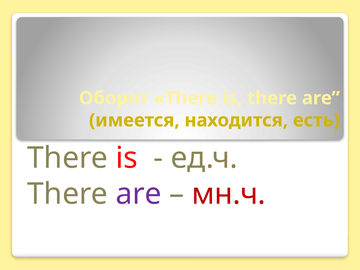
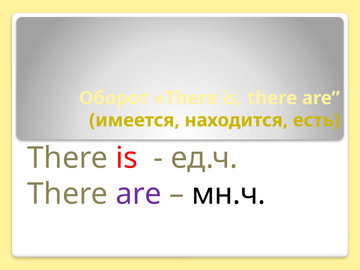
мн.ч colour: red -> black
